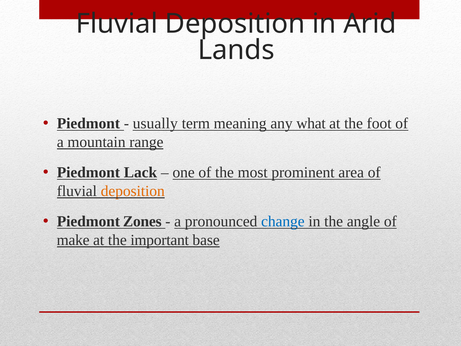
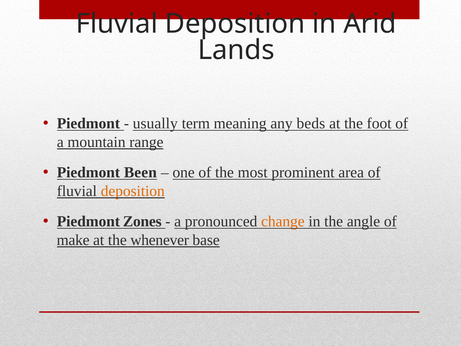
what: what -> beds
Lack: Lack -> Been
change colour: blue -> orange
important: important -> whenever
